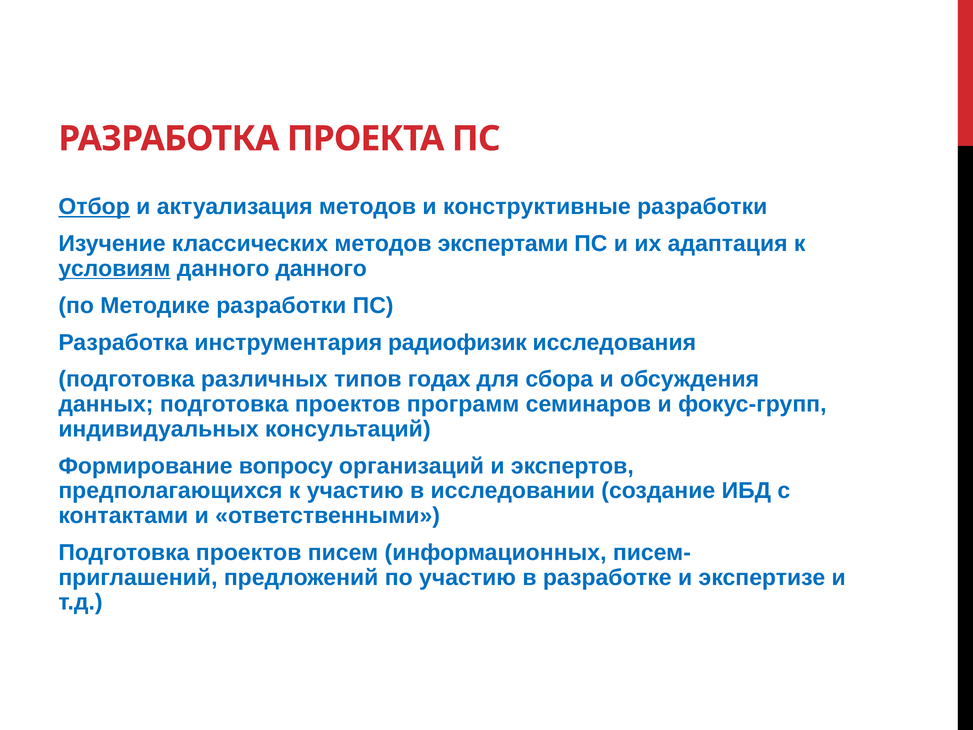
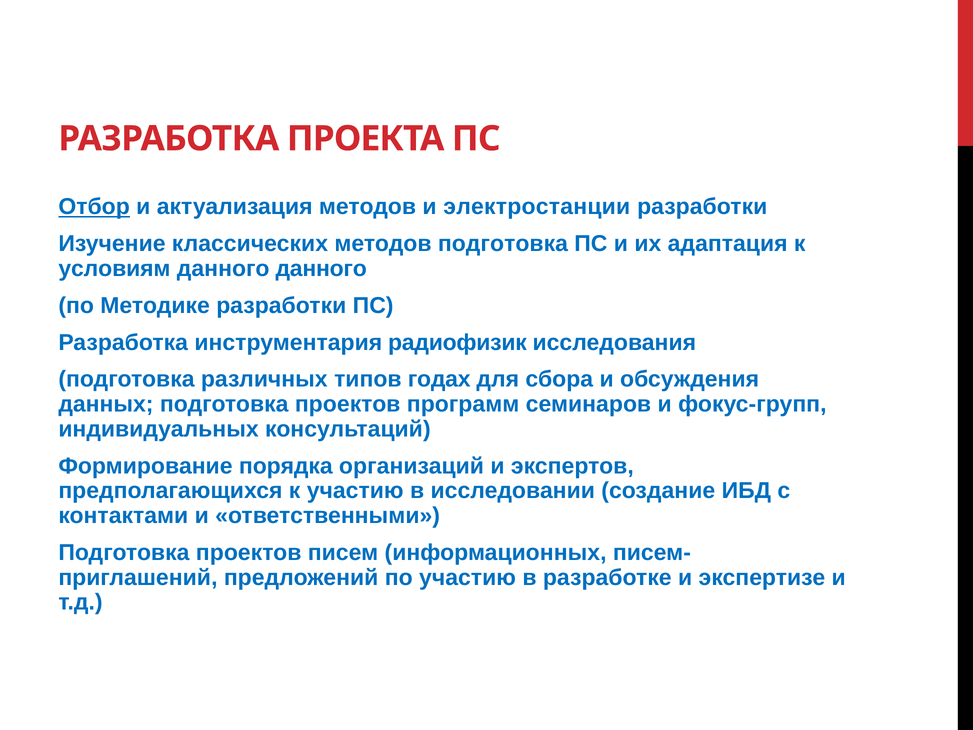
конструктивные: конструктивные -> электростанции
методов экспертами: экспертами -> подготовка
условиям underline: present -> none
вопросу: вопросу -> порядка
